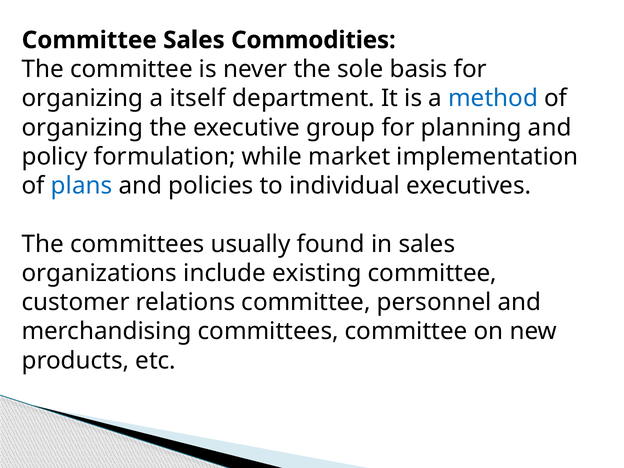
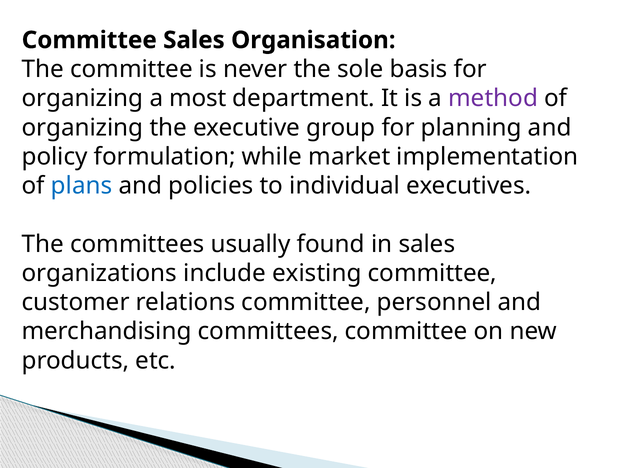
Commodities: Commodities -> Organisation
itself: itself -> most
method colour: blue -> purple
